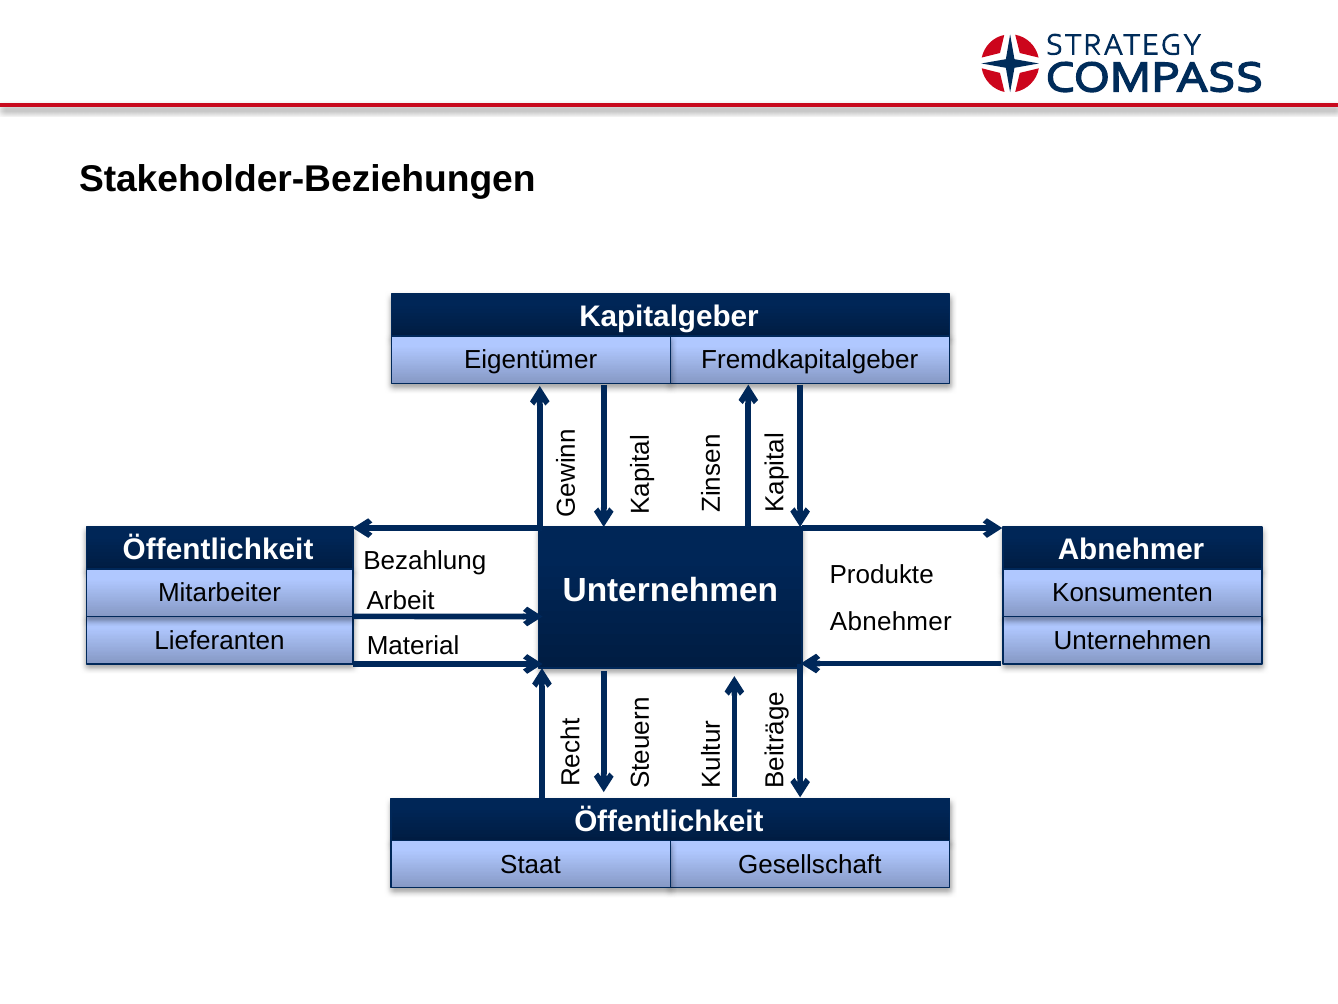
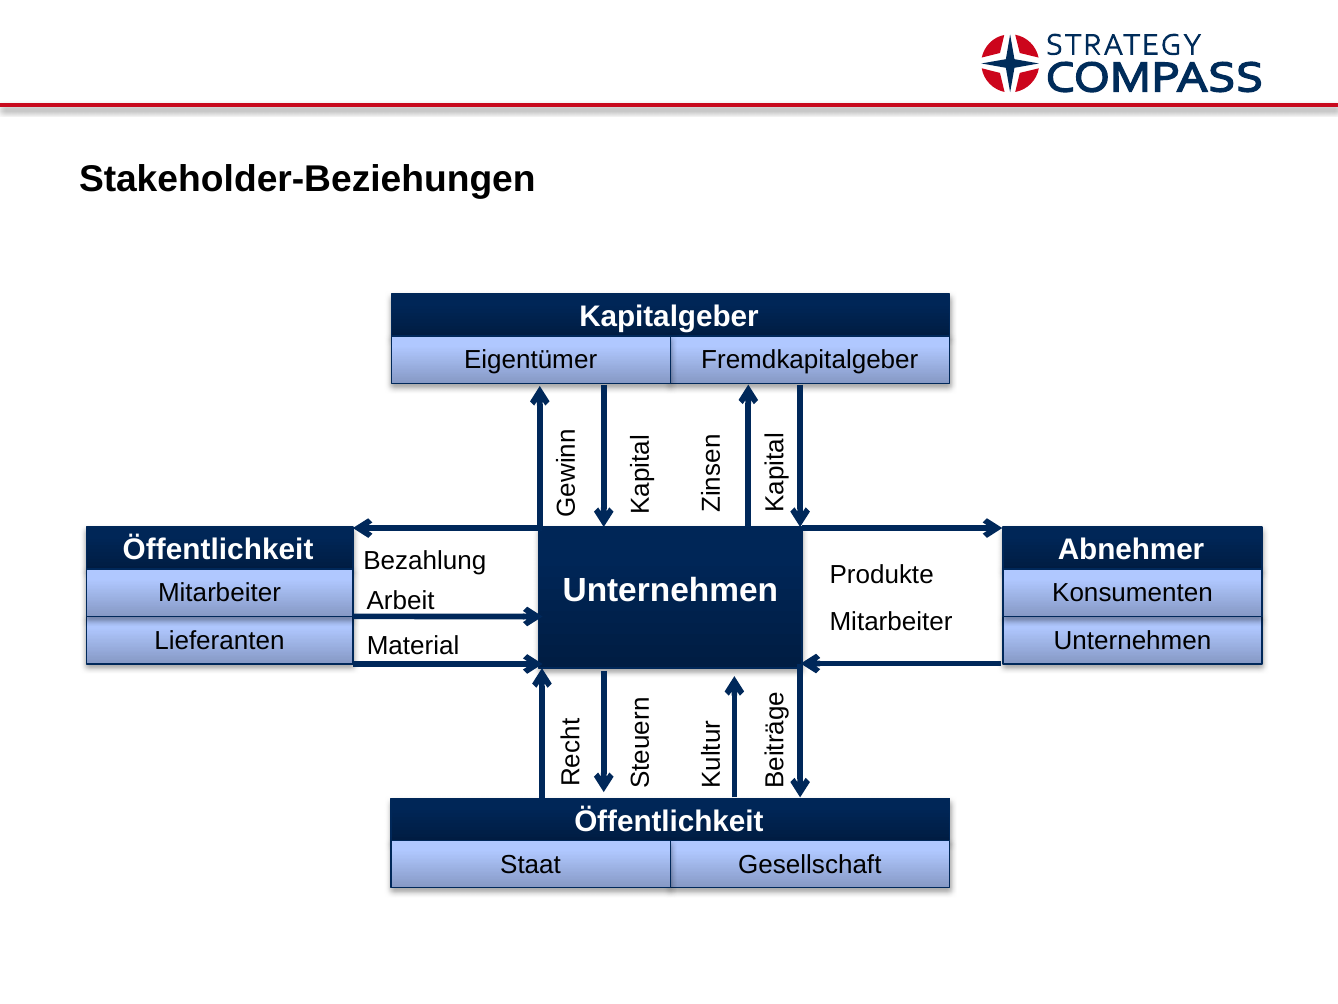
Abnehmer at (891, 622): Abnehmer -> Mitarbeiter
